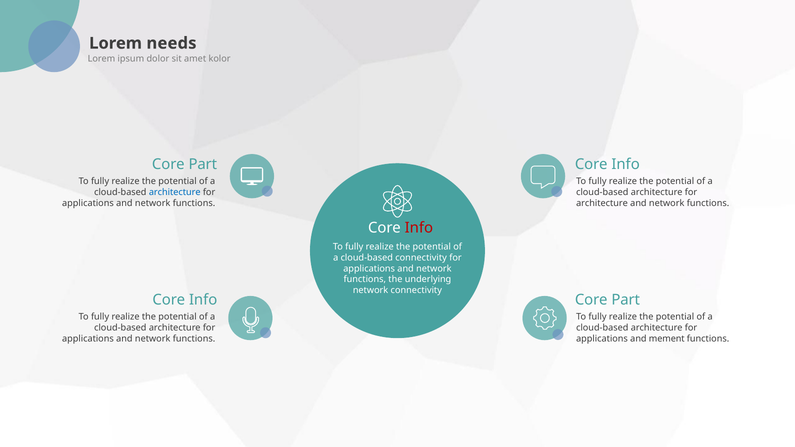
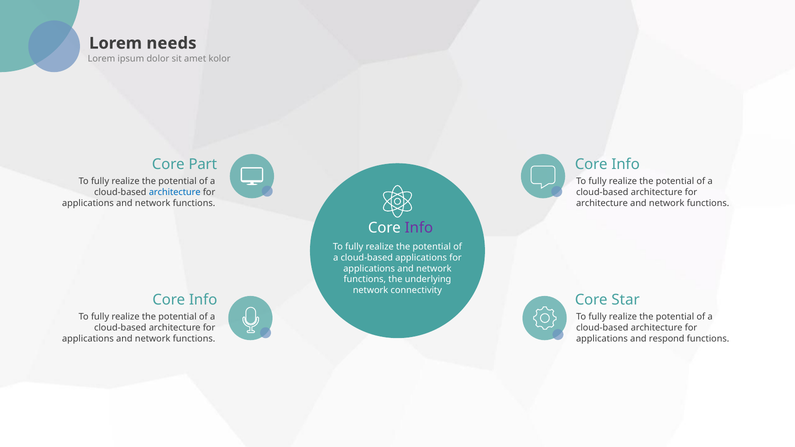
Info at (419, 228) colour: red -> purple
cloud-based connectivity: connectivity -> applications
Part at (626, 300): Part -> Star
mement: mement -> respond
